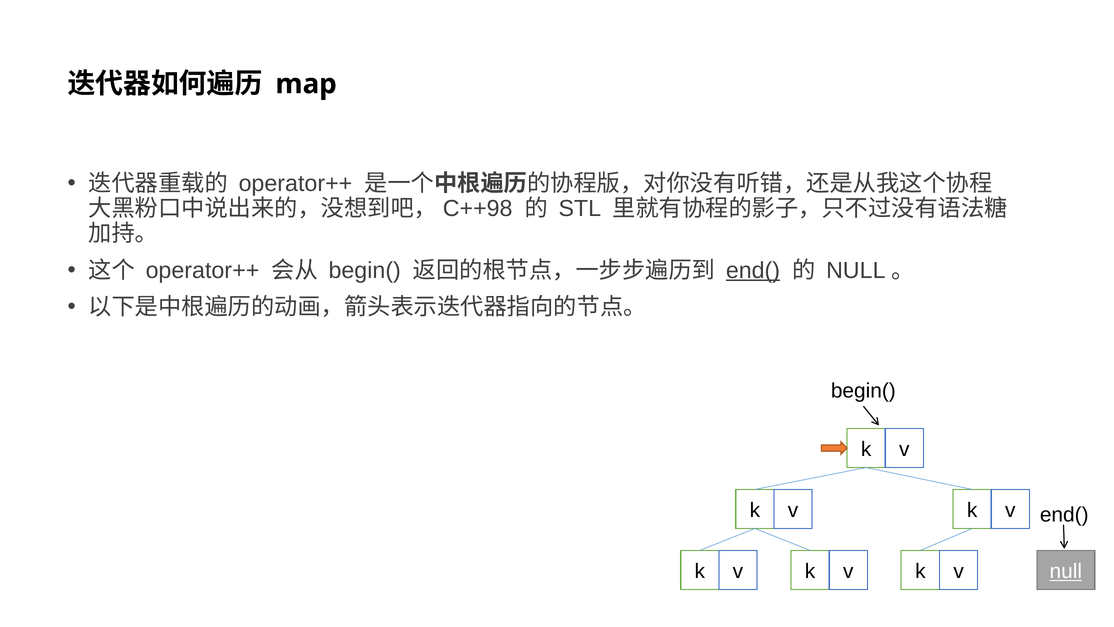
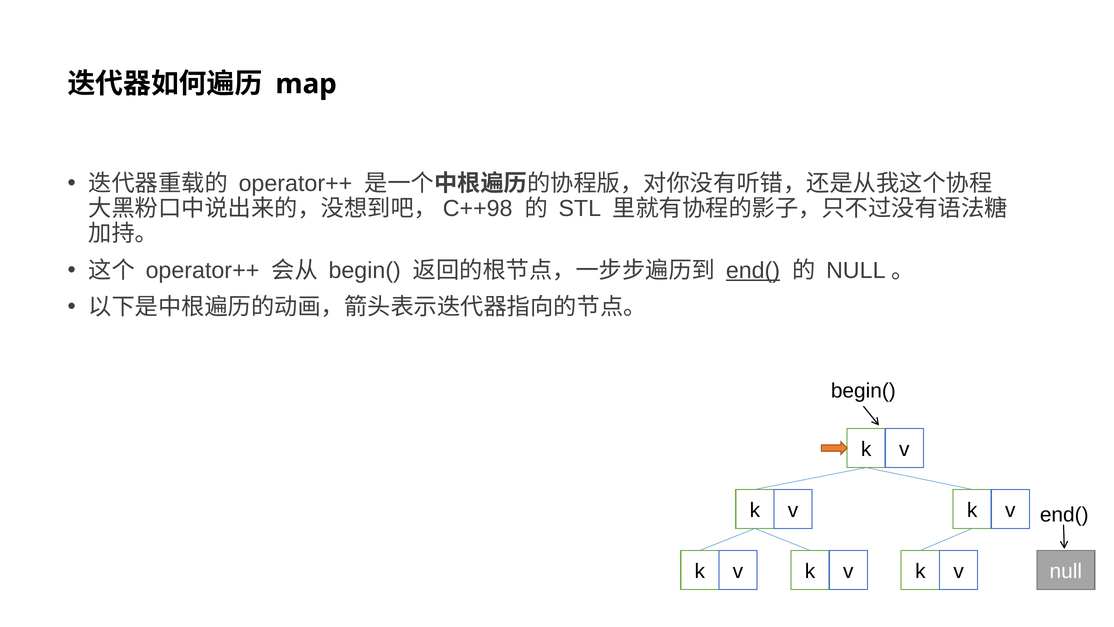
null underline: present -> none
